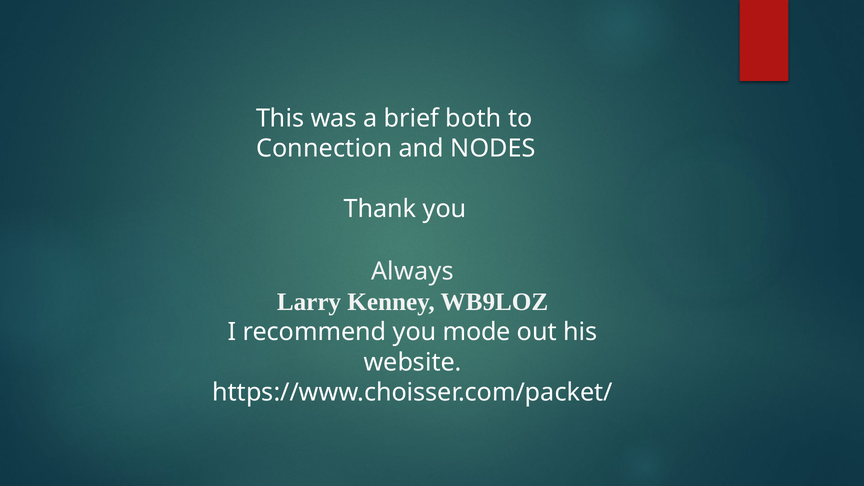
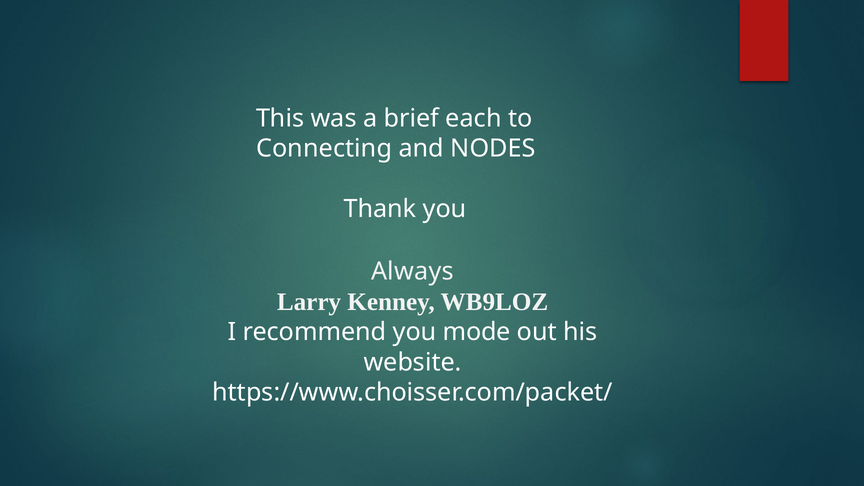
both: both -> each
Connection: Connection -> Connecting
